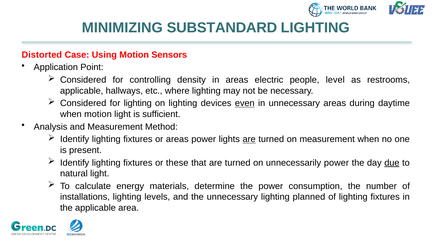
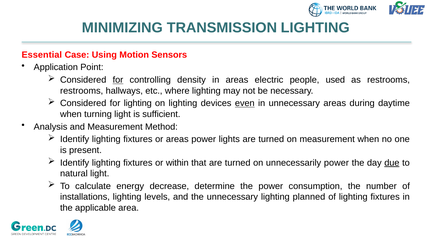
SUBSTANDARD: SUBSTANDARD -> TRANSMISSION
Distorted: Distorted -> Essential
for at (118, 80) underline: none -> present
level: level -> used
applicable at (82, 91): applicable -> restrooms
when motion: motion -> turning
are at (249, 140) underline: present -> none
these: these -> within
materials: materials -> decrease
